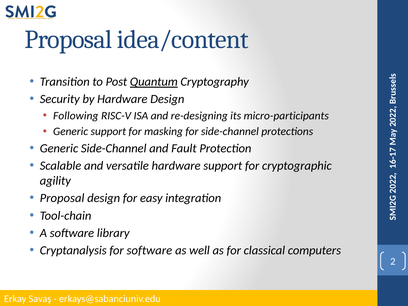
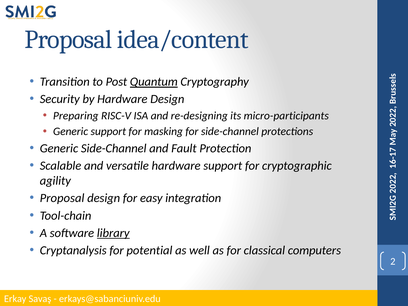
Following: Following -> Preparing
library underline: none -> present
for software: software -> potential
